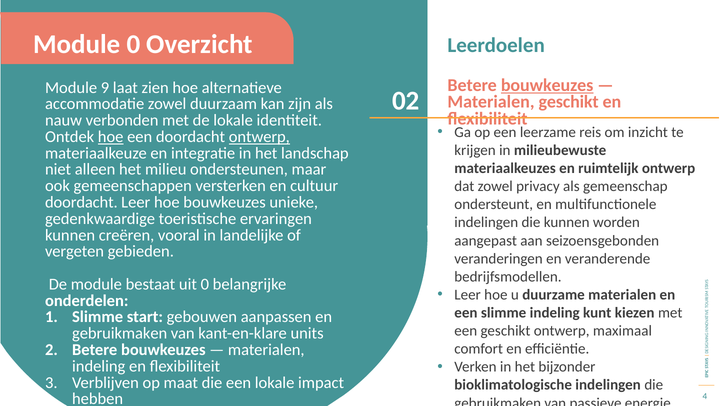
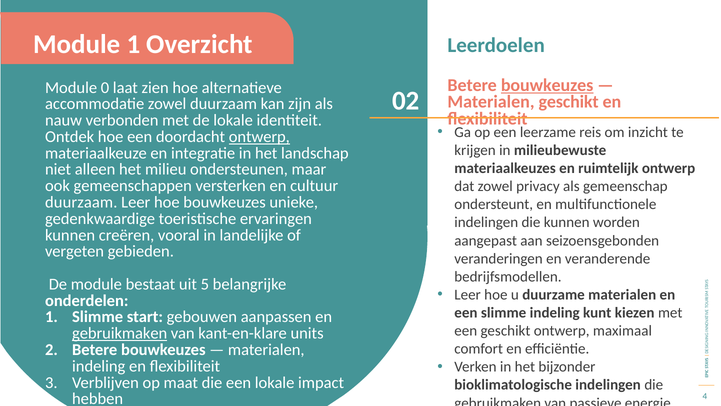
Module 0: 0 -> 1
9: 9 -> 0
hoe at (111, 137) underline: present -> none
doordacht at (81, 202): doordacht -> duurzaam
uit 0: 0 -> 5
gebruikmaken at (120, 333) underline: none -> present
